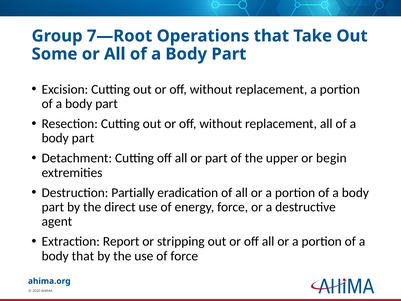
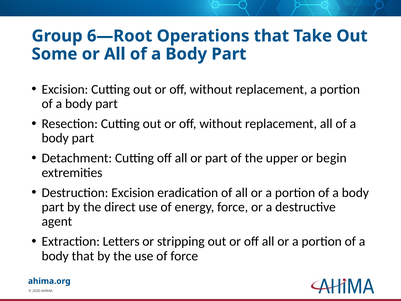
7—Root: 7—Root -> 6—Root
Destruction Partially: Partially -> Excision
Report: Report -> Letters
